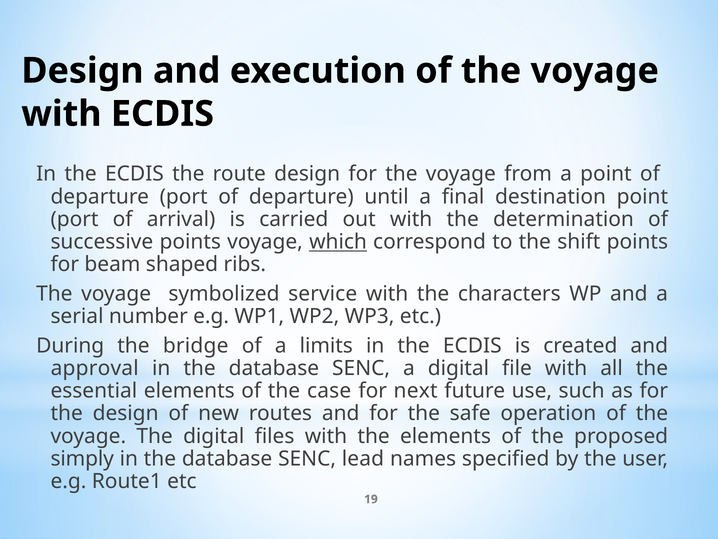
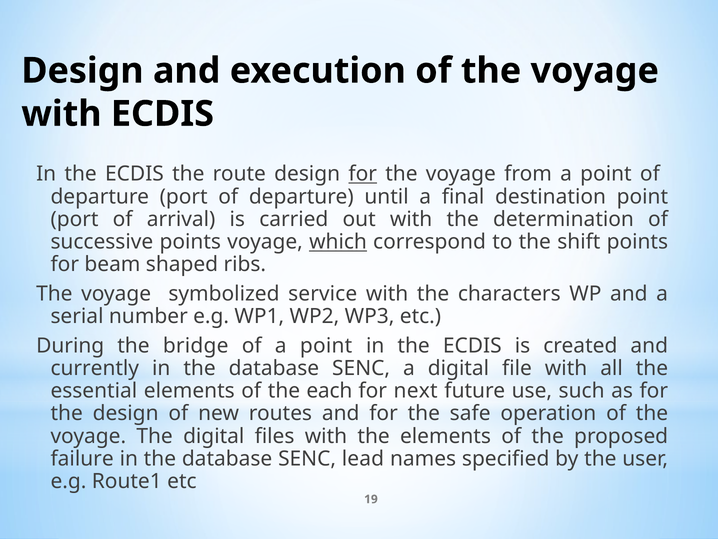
for at (363, 174) underline: none -> present
of a limits: limits -> point
approval: approval -> currently
case: case -> each
simply: simply -> failure
